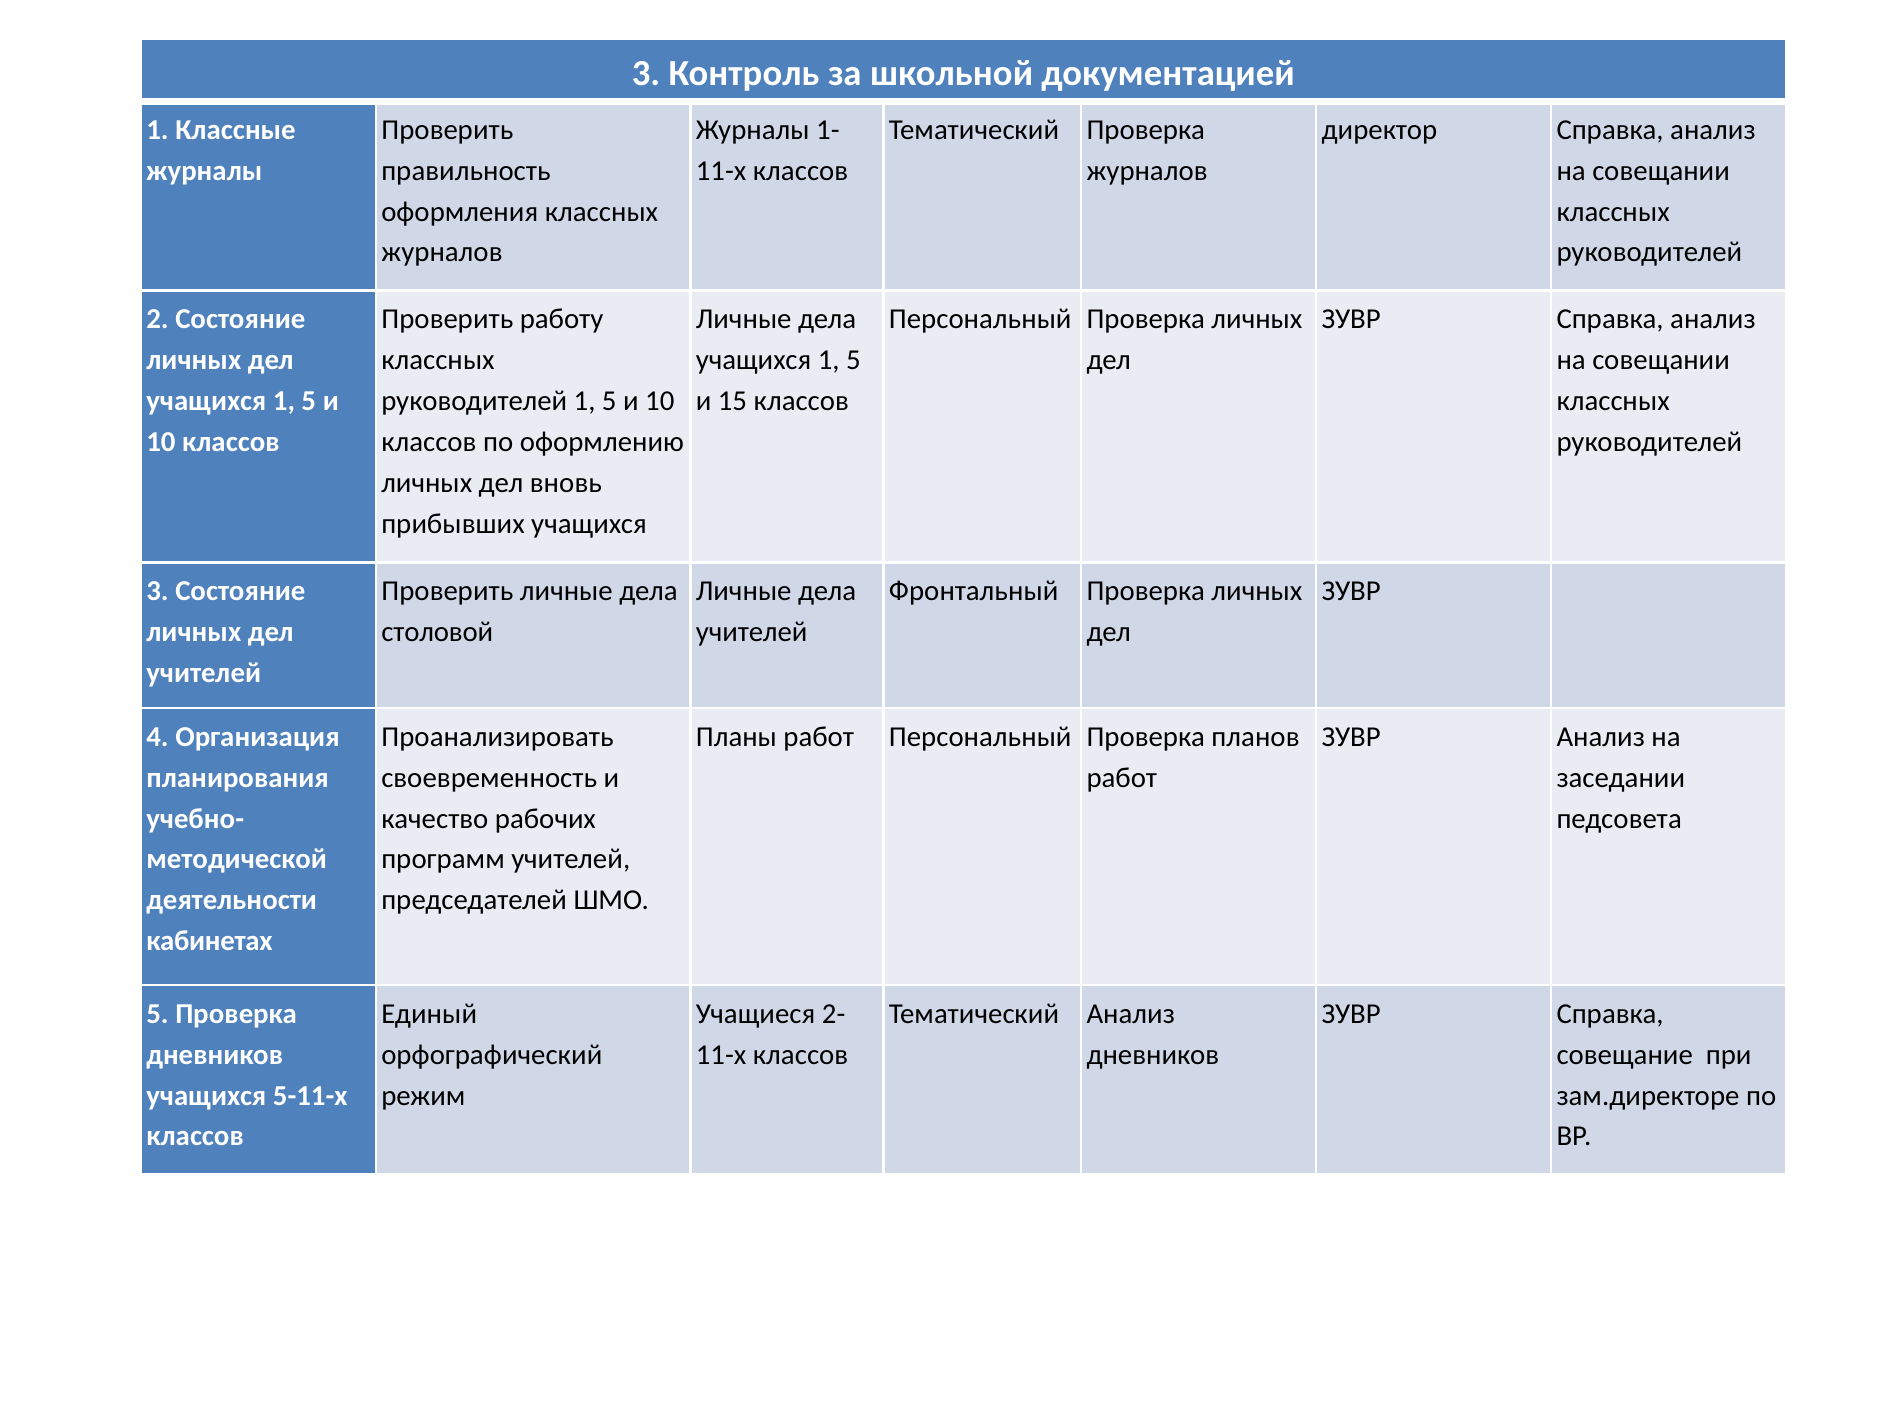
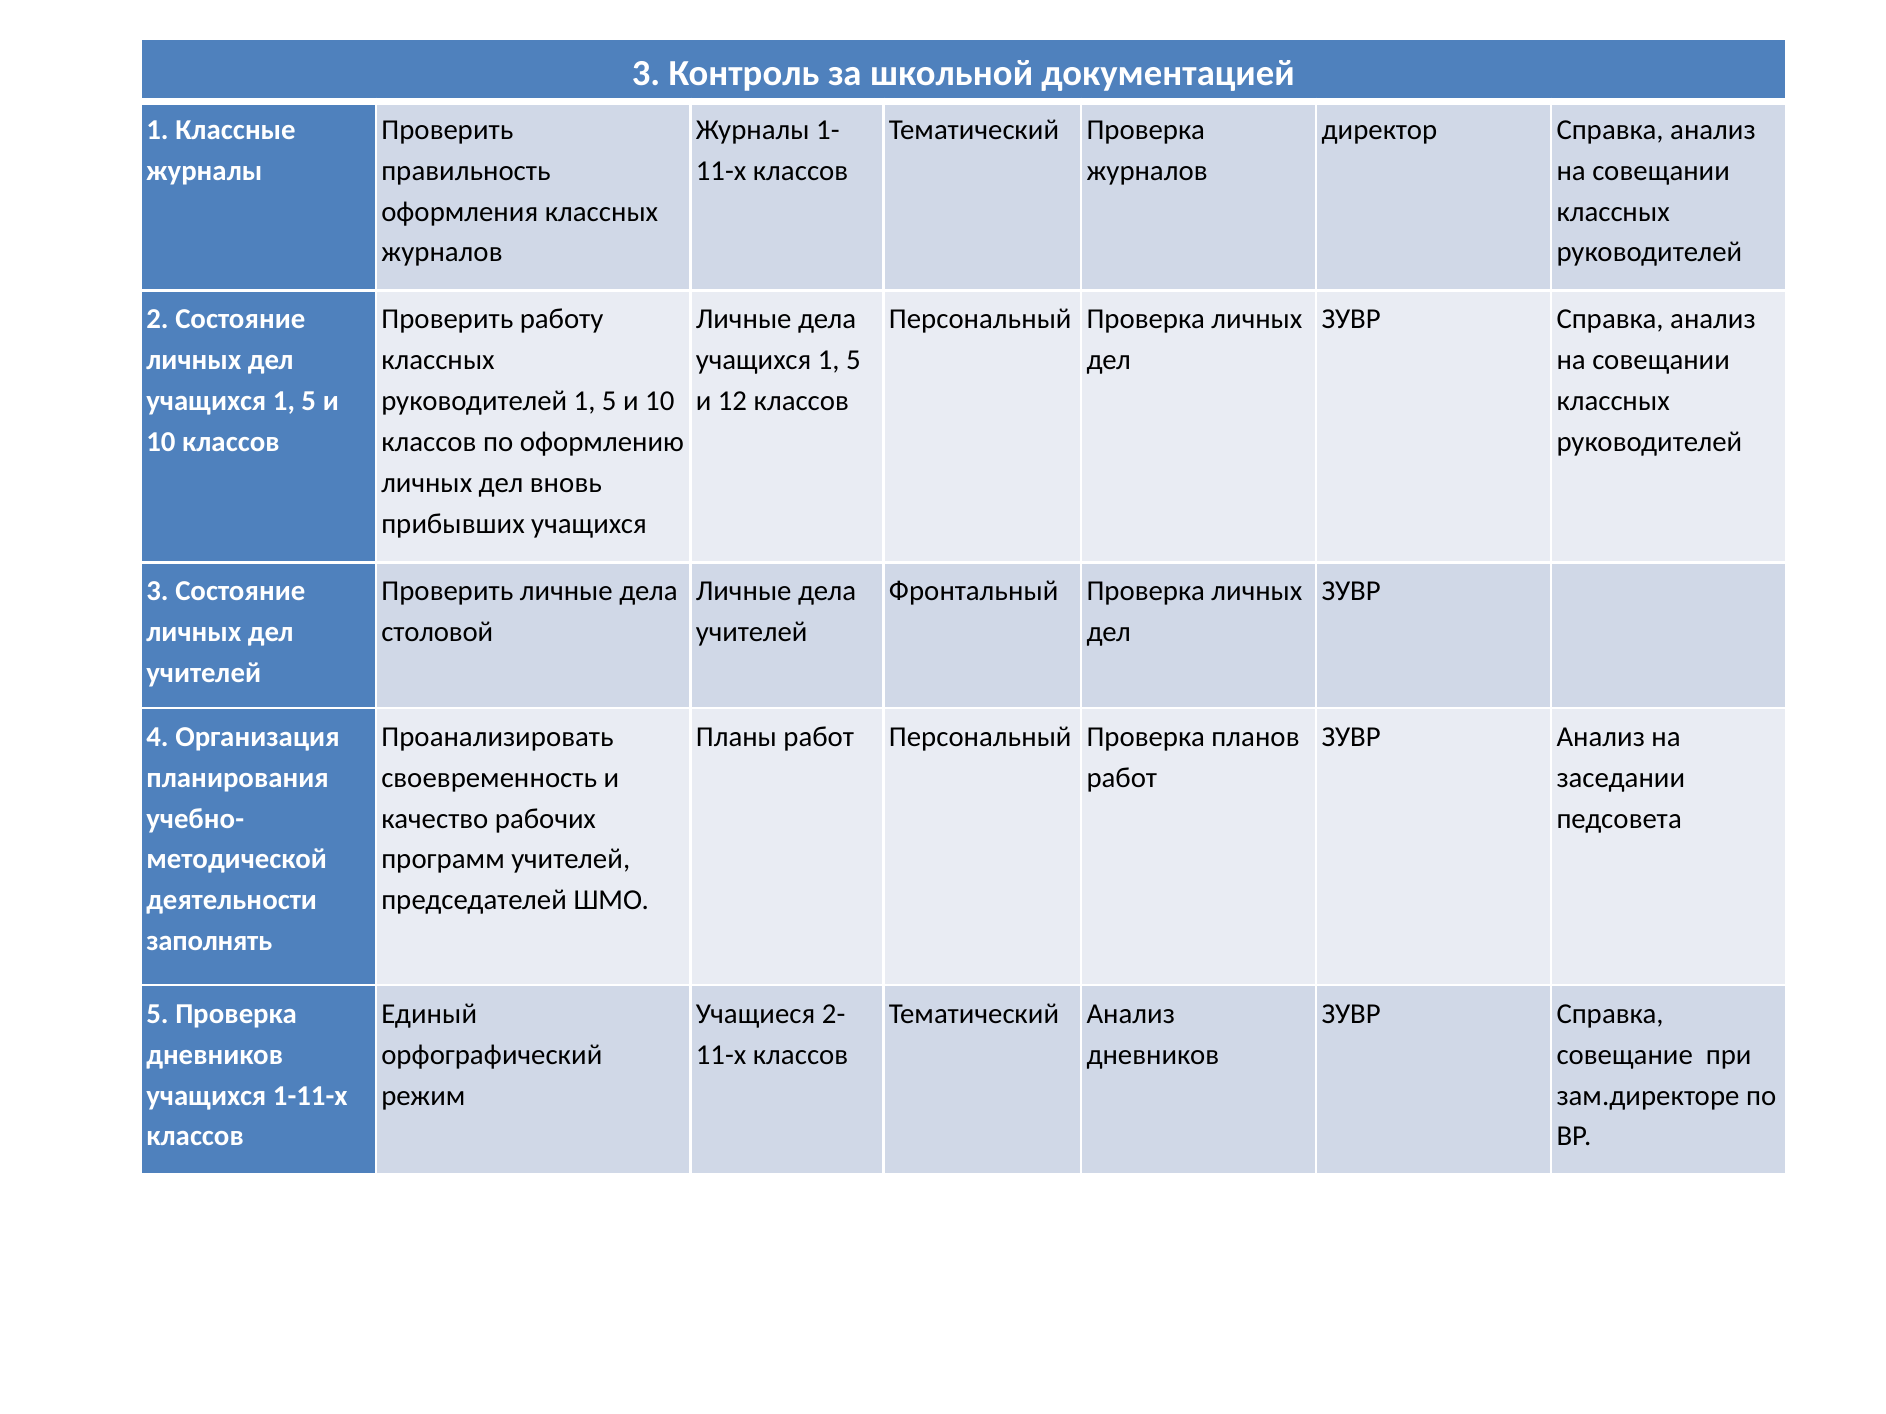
15: 15 -> 12
кабинетах: кабинетах -> заполнять
5-11-х: 5-11-х -> 1-11-х
